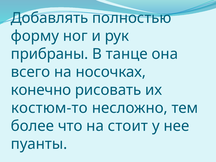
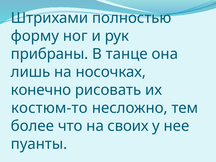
Добавлять: Добавлять -> Штрихами
всего: всего -> лишь
стоит: стоит -> своих
